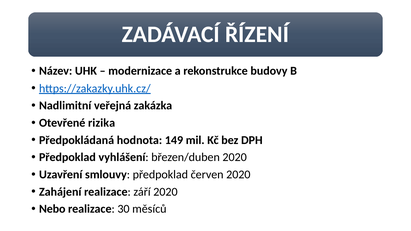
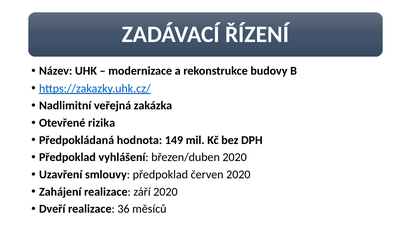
Nebo: Nebo -> Dveří
30: 30 -> 36
